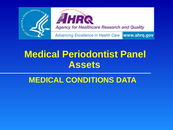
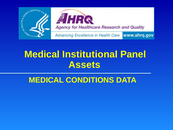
Periodontist: Periodontist -> Institutional
